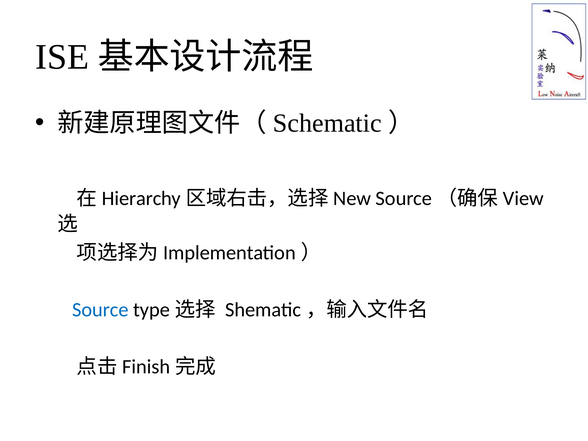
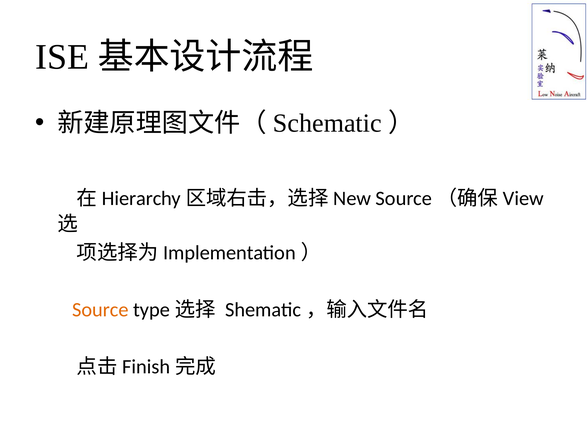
Source colour: blue -> orange
